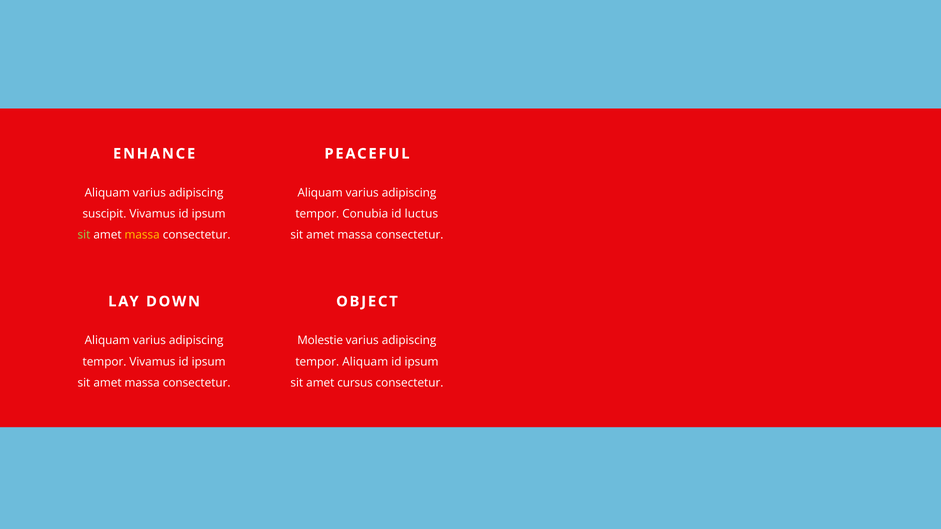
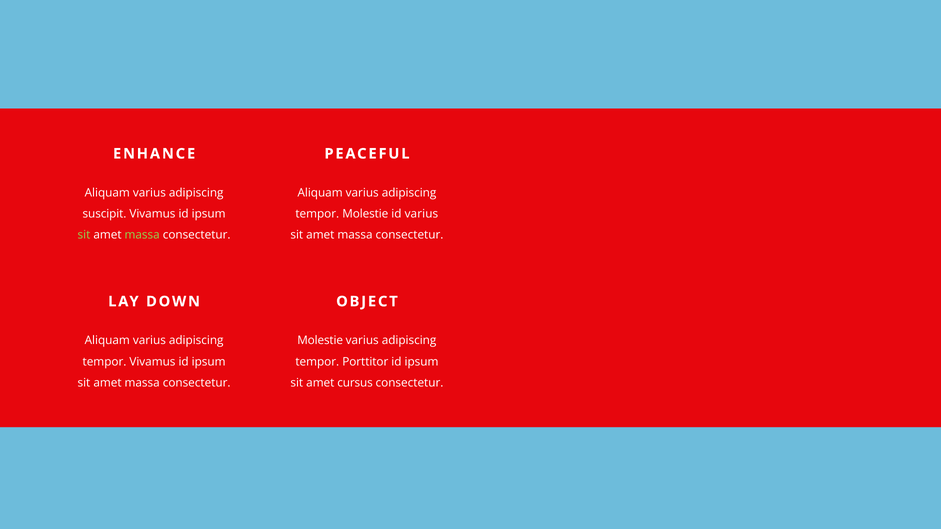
tempor Conubia: Conubia -> Molestie
id luctus: luctus -> varius
massa at (142, 235) colour: yellow -> light green
tempor Aliquam: Aliquam -> Porttitor
